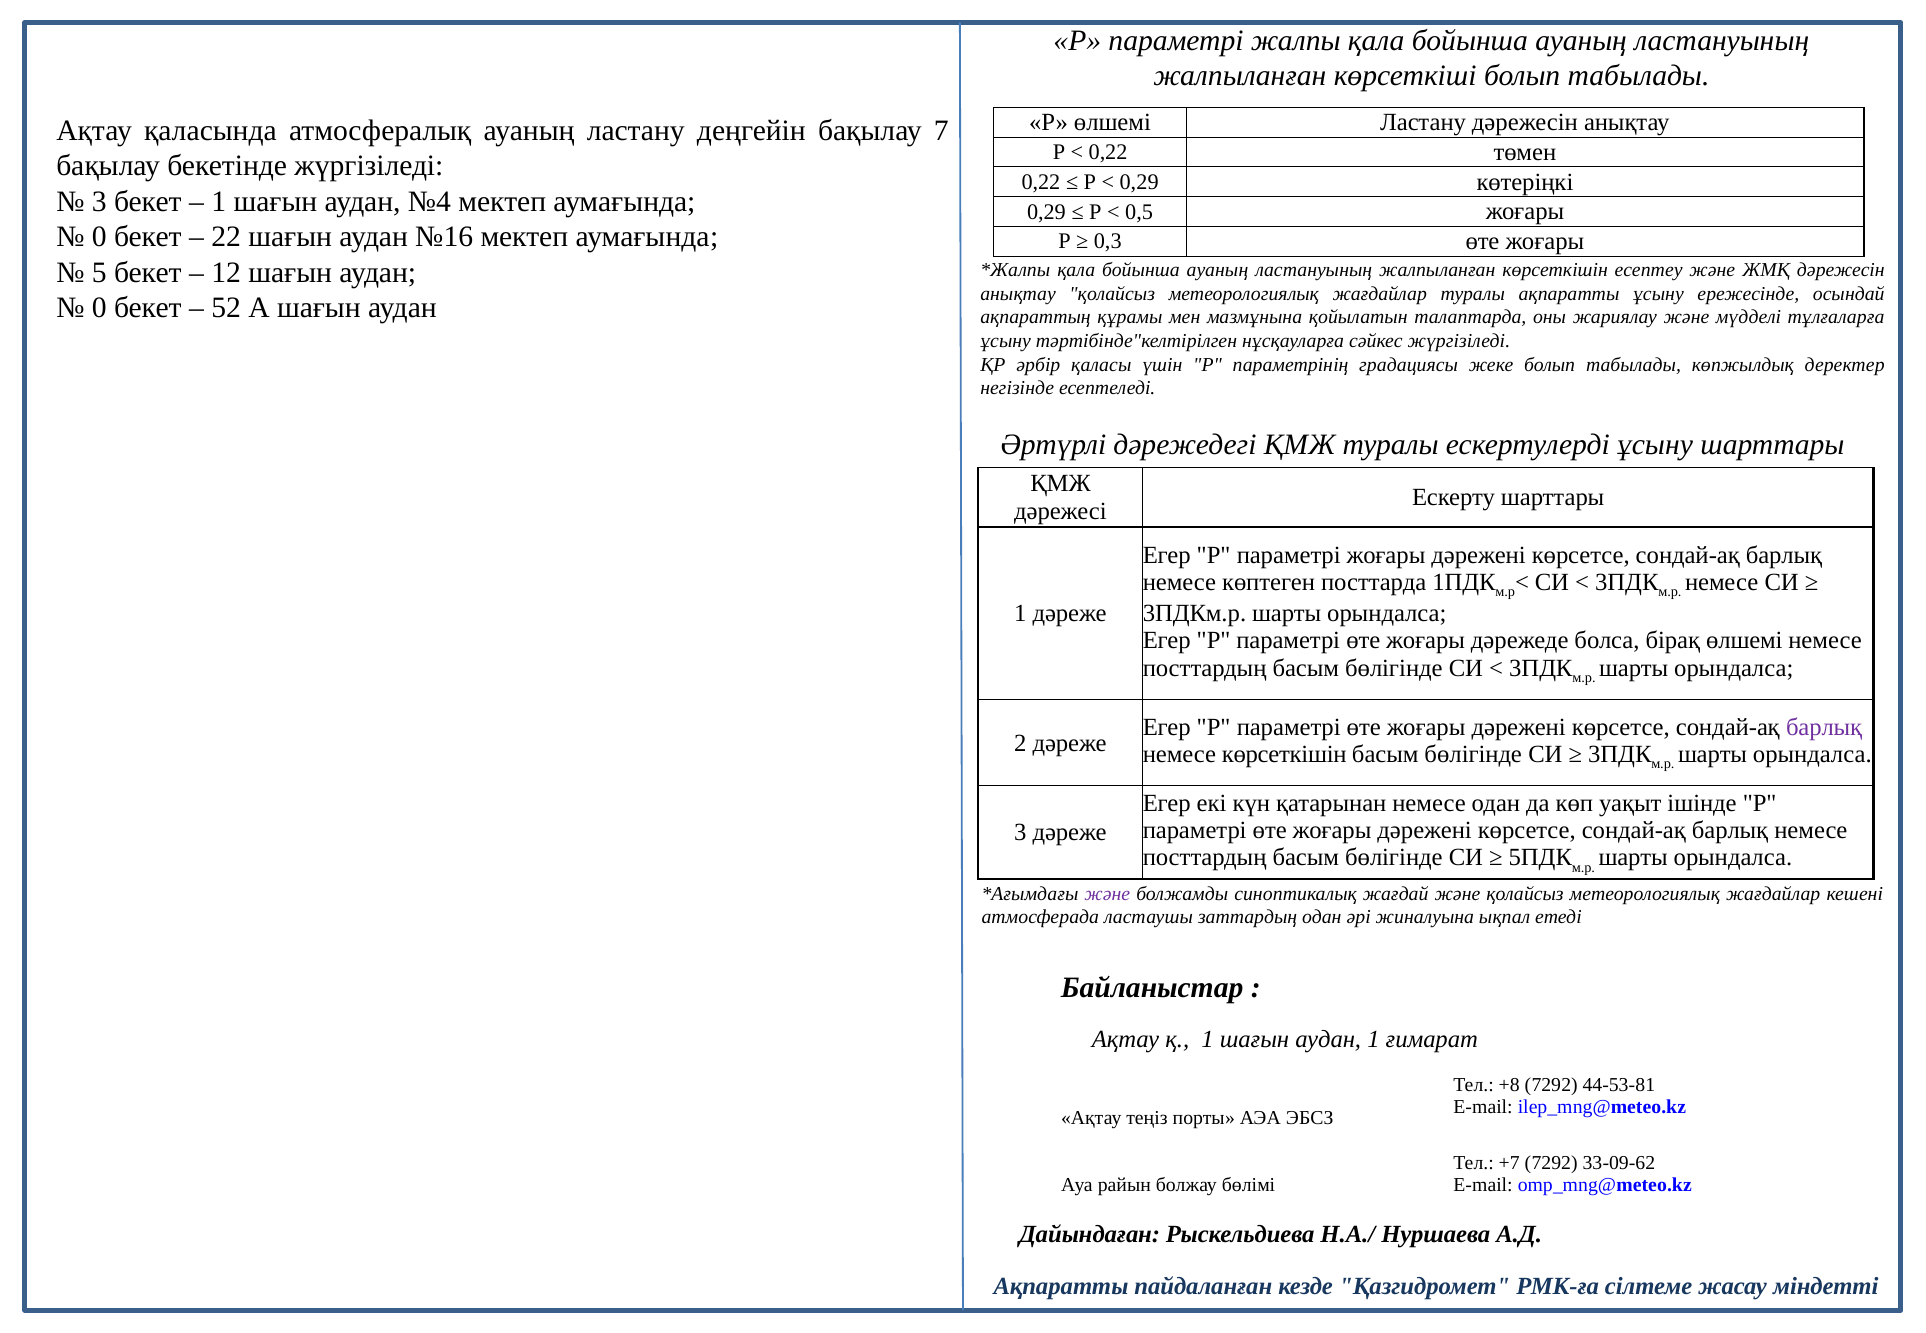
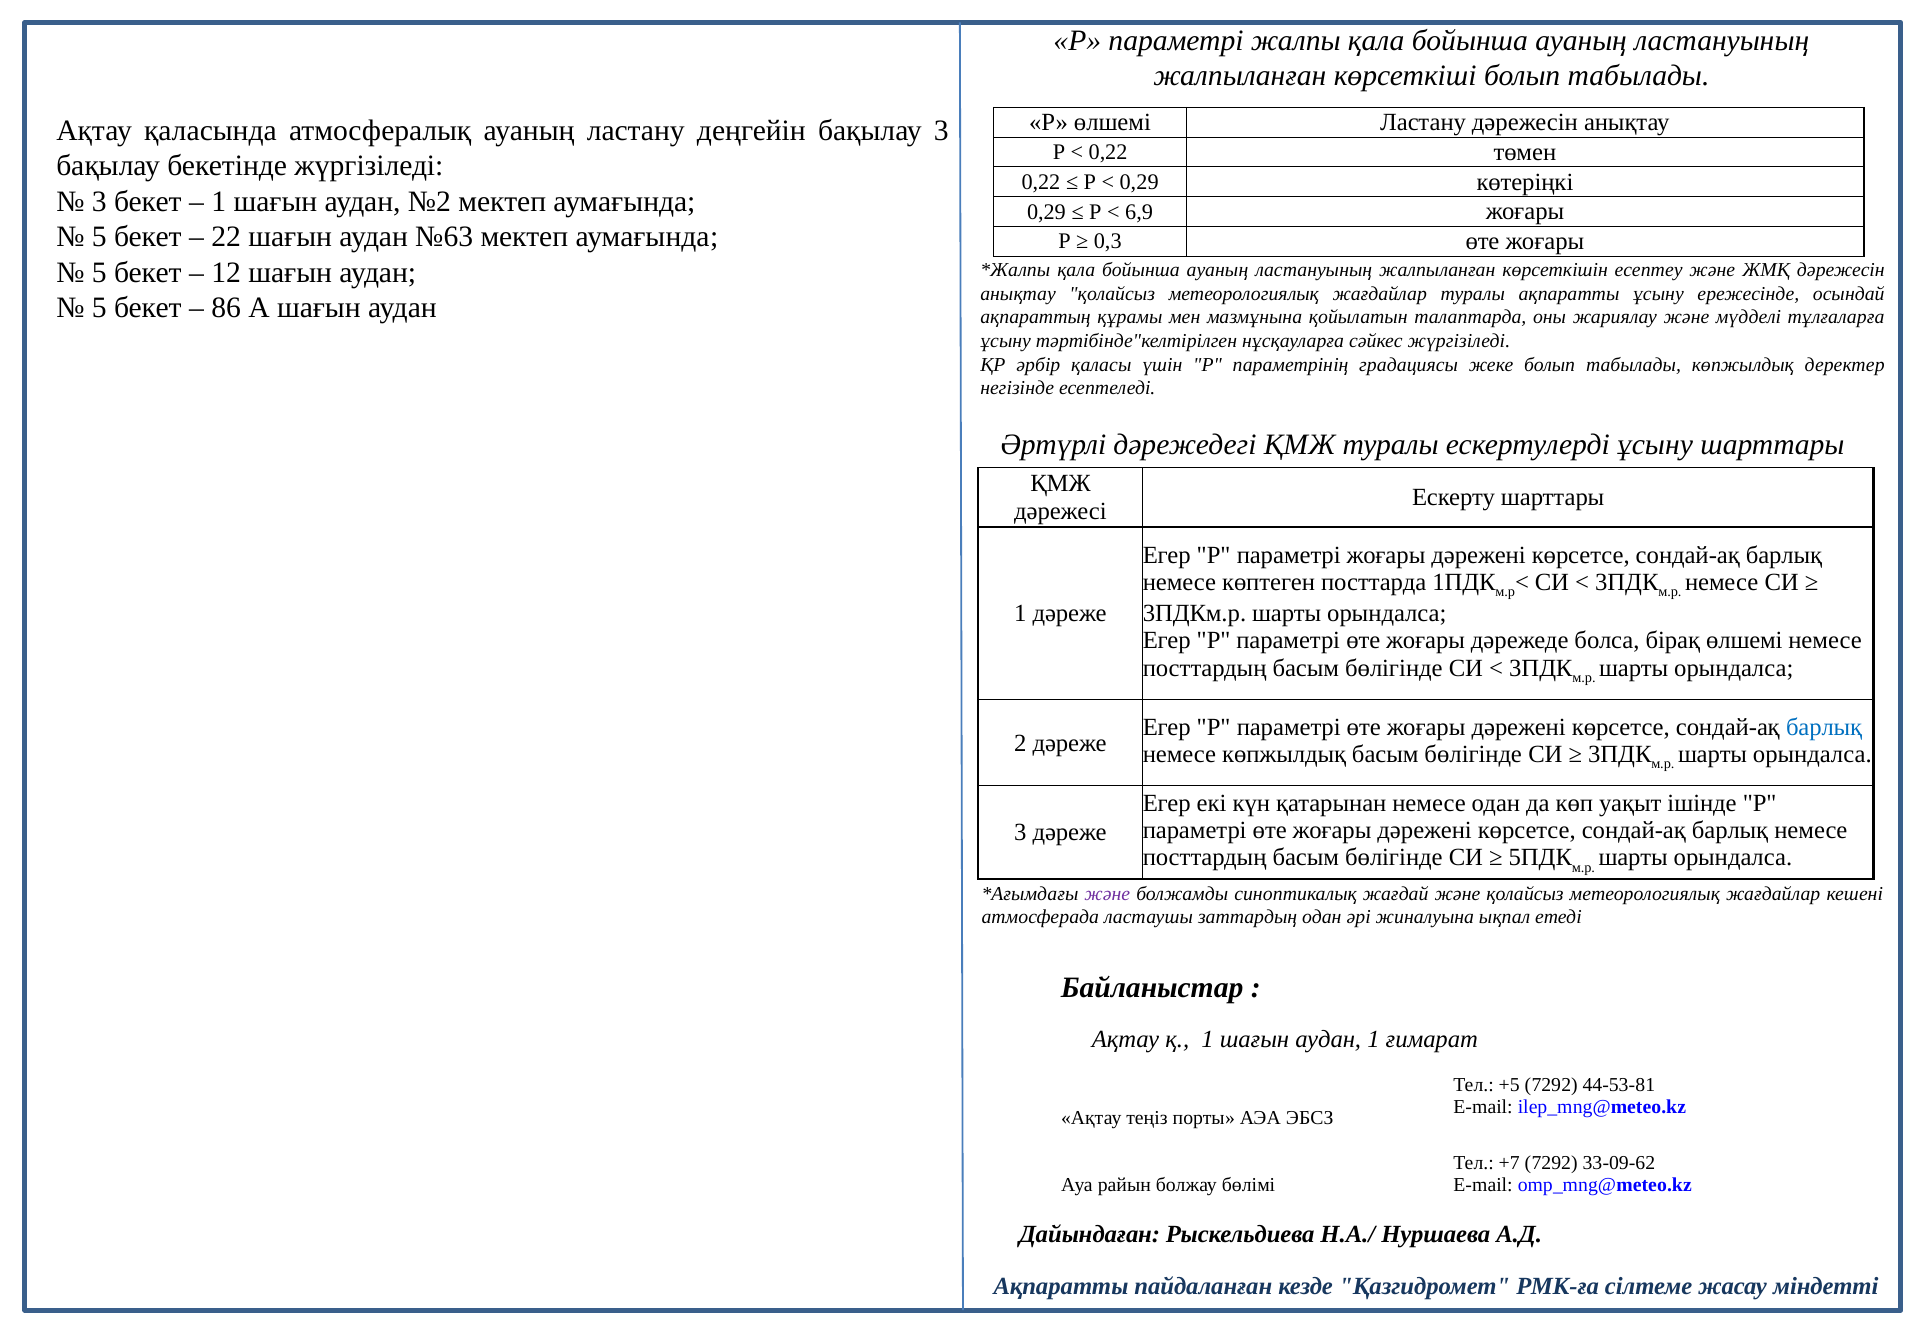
бақылау 7: 7 -> 3
№4: №4 -> №2
0,5: 0,5 -> 6,9
0 at (99, 237): 0 -> 5
№16: №16 -> №63
0 at (99, 308): 0 -> 5
52: 52 -> 86
барлық at (1824, 727) colour: purple -> blue
немесе көрсеткішін: көрсеткішін -> көпжылдық
+8: +8 -> +5
